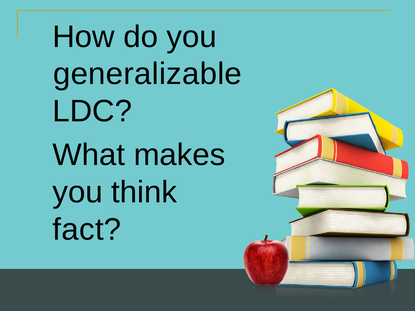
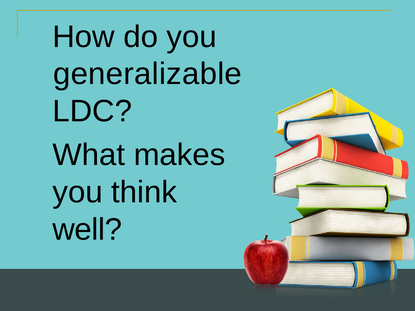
fact: fact -> well
